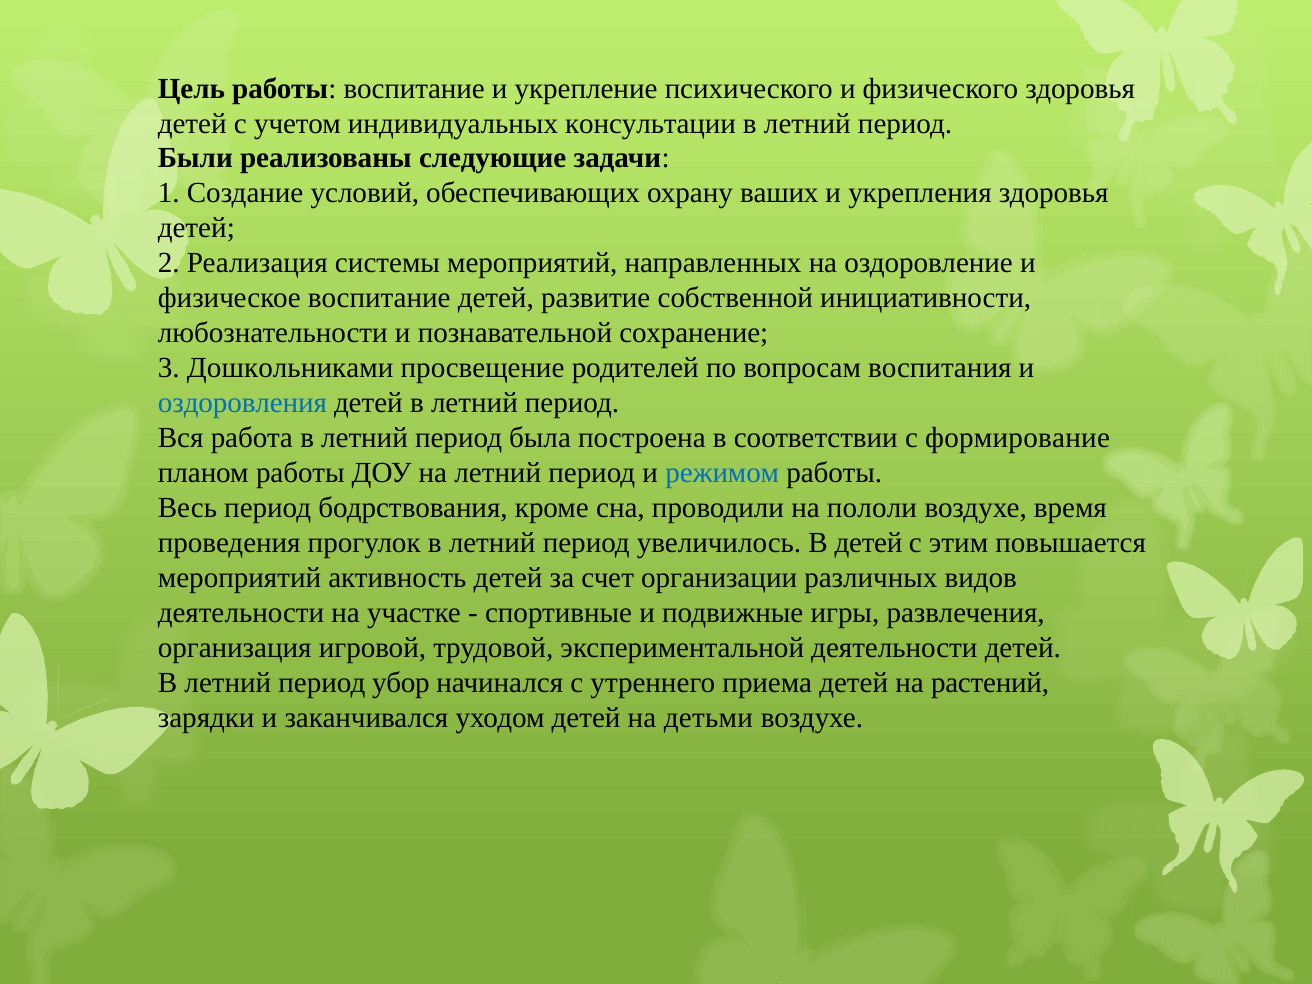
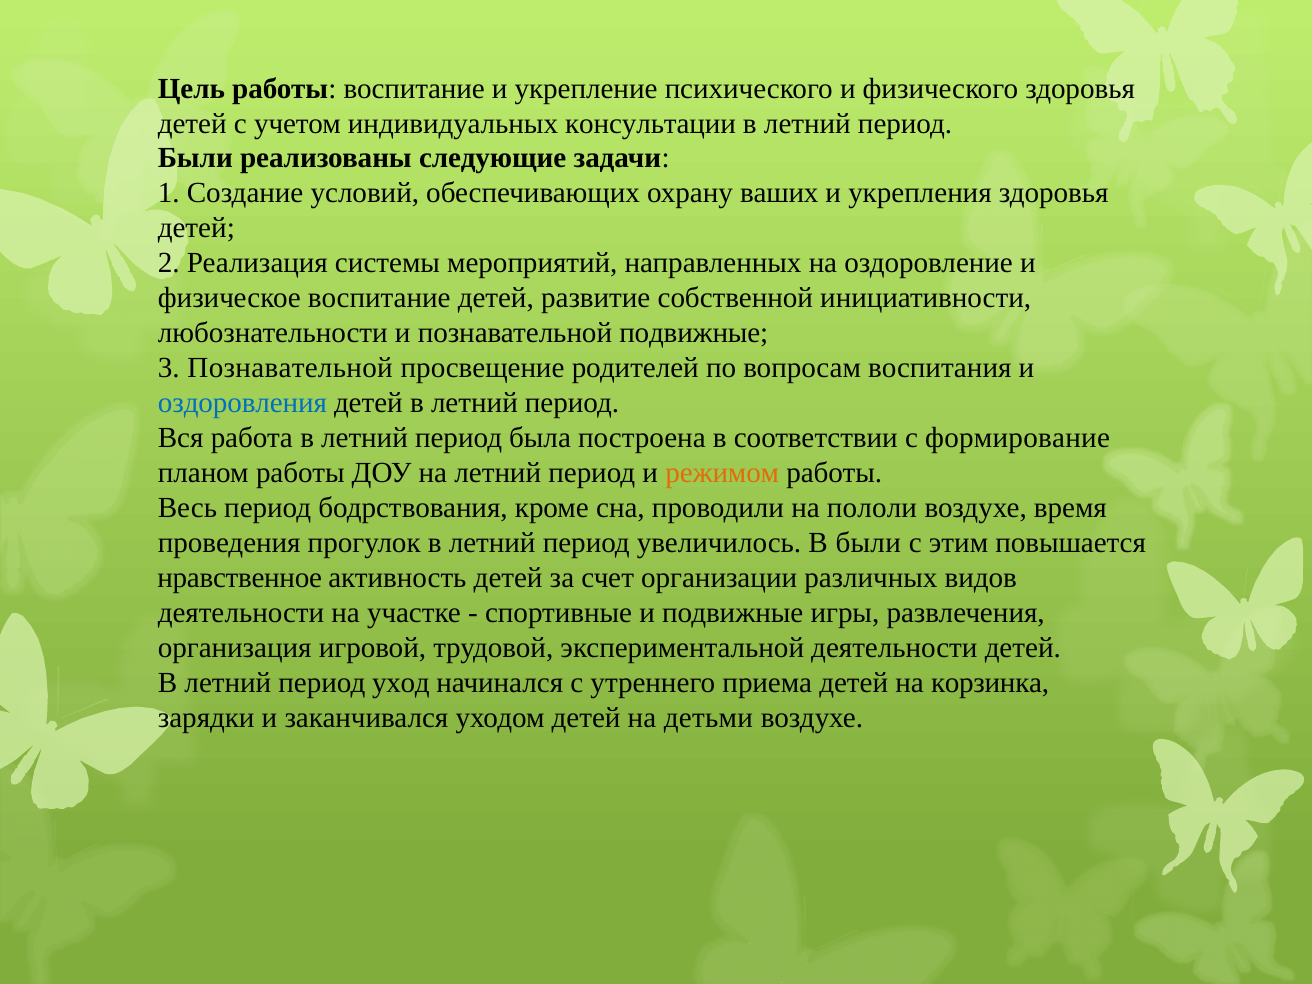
познавательной сохранение: сохранение -> подвижные
3 Дошкольниками: Дошкольниками -> Познавательной
режимом colour: blue -> orange
В детей: детей -> были
мероприятий at (240, 578): мероприятий -> нравственное
убор: убор -> уход
растений: растений -> корзинка
